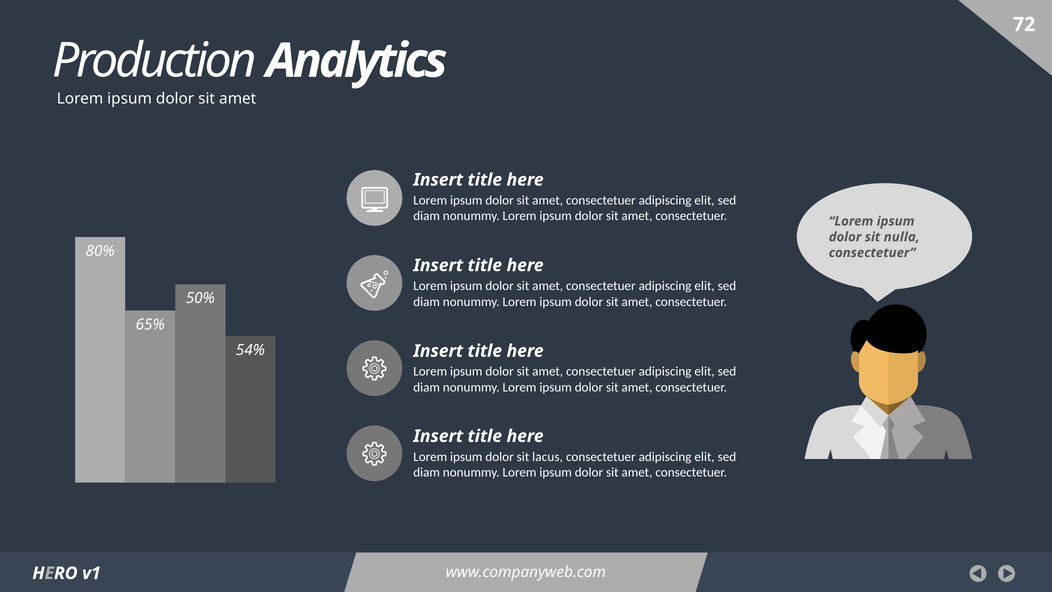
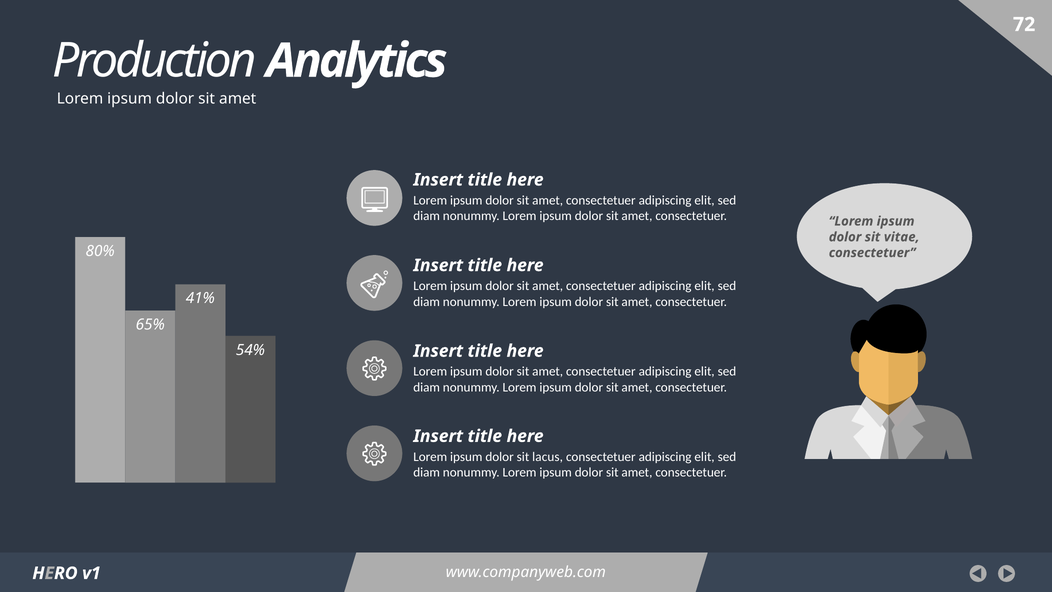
nulla: nulla -> vitae
50%: 50% -> 41%
